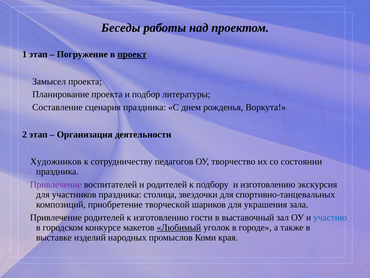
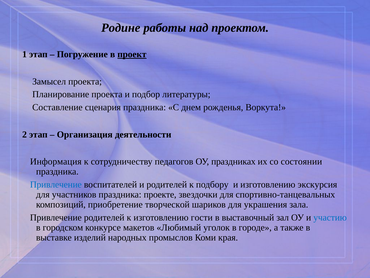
Беседы: Беседы -> Родине
Художников: Художников -> Информация
творчество: творчество -> праздниках
Привлечение at (56, 184) colour: purple -> blue
столица: столица -> проекте
Любимый underline: present -> none
